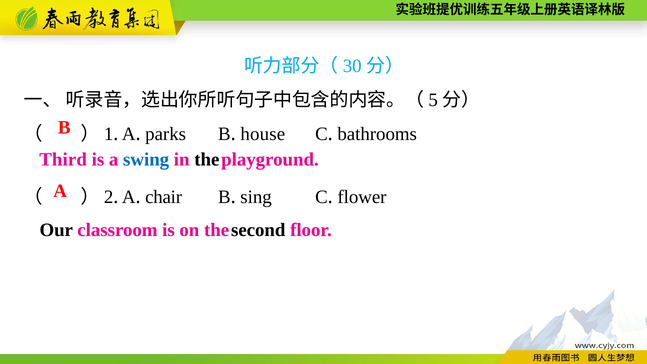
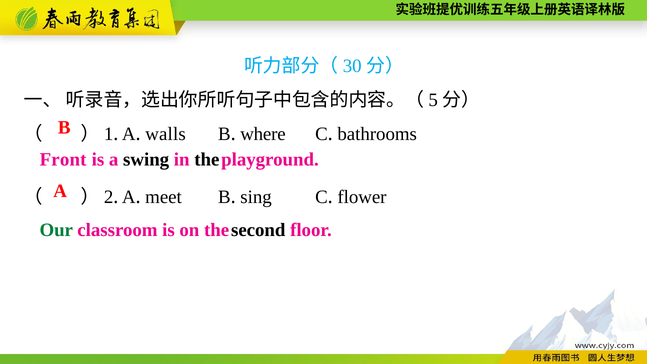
parks: parks -> walls
house: house -> where
Third: Third -> Front
swing colour: blue -> black
chair: chair -> meet
Our colour: black -> green
